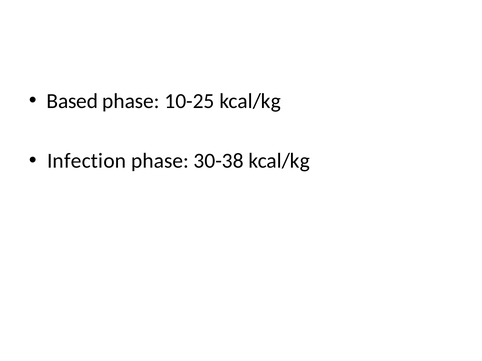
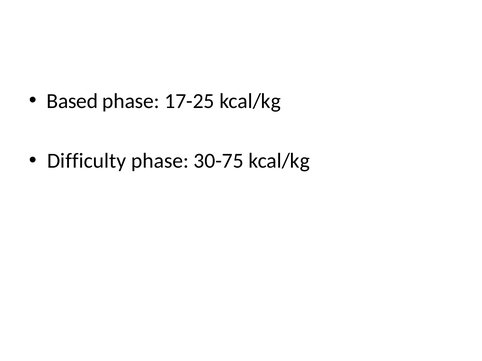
10-25: 10-25 -> 17-25
Infection: Infection -> Difficulty
30-38: 30-38 -> 30-75
